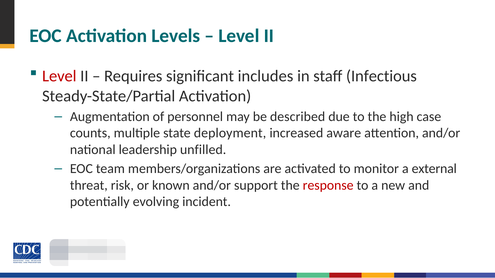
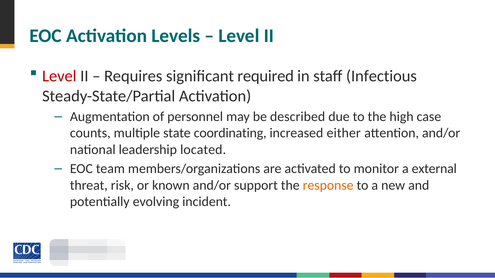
includes: includes -> required
deployment: deployment -> coordinating
aware: aware -> either
unfilled: unfilled -> located
response colour: red -> orange
